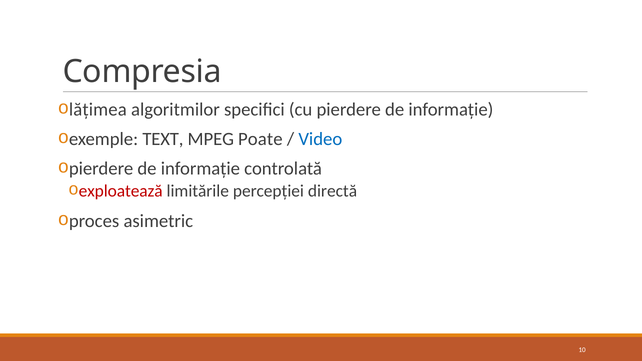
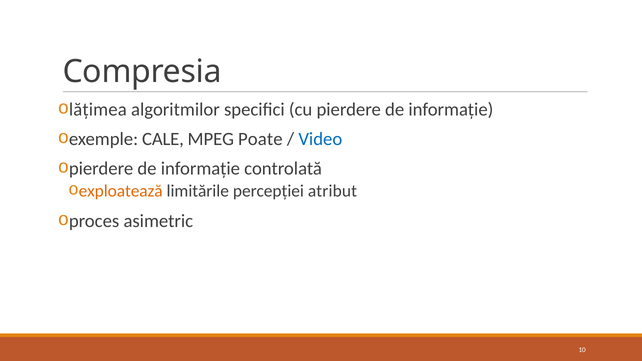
TEXT: TEXT -> CALE
exploatează colour: red -> orange
directă: directă -> atribut
